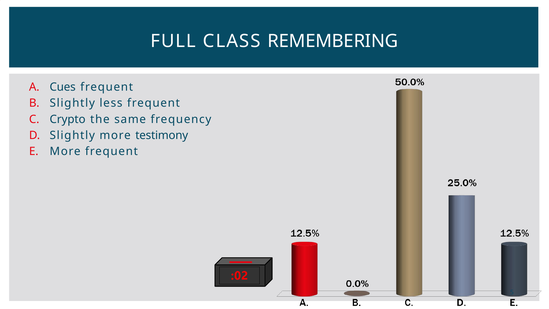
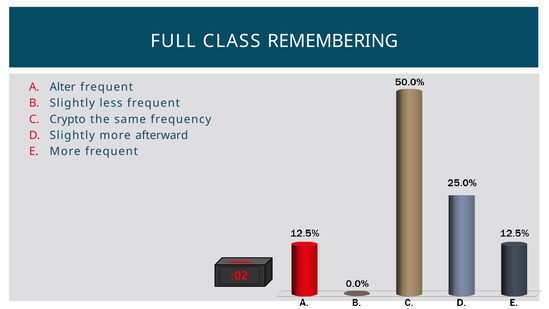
Cues: Cues -> Alter
testimony: testimony -> afterward
